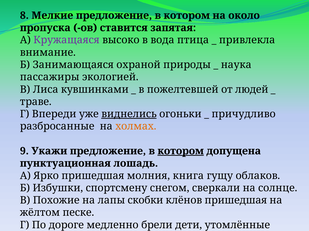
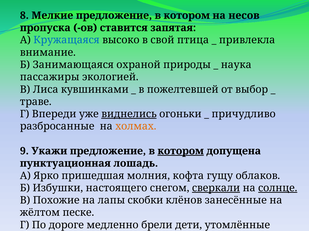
около: около -> несов
Кружащаяся colour: purple -> blue
вода: вода -> свой
людей: людей -> выбор
книга: книга -> кофта
спортсмену: спортсмену -> настоящего
сверкали underline: none -> present
солнце underline: none -> present
клёнов пришедшая: пришедшая -> занесённые
